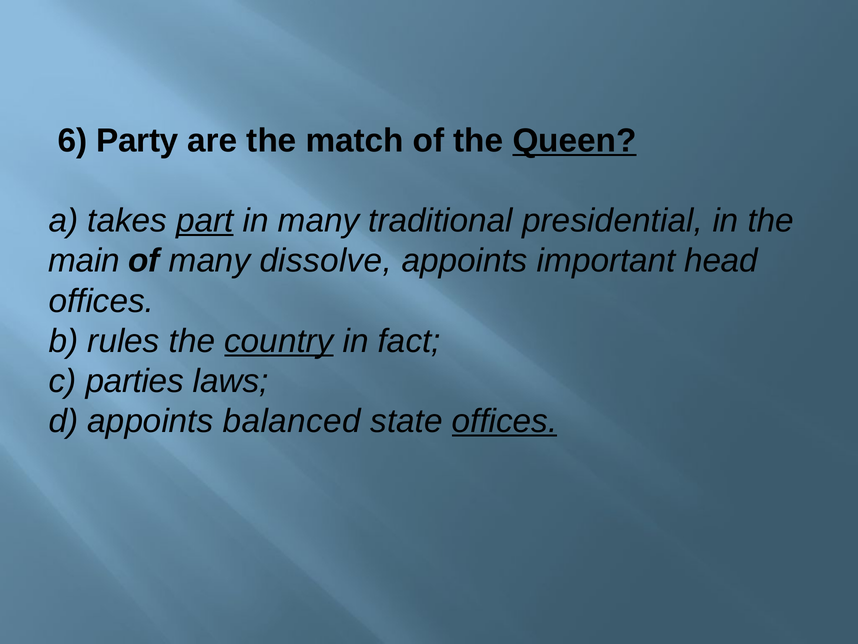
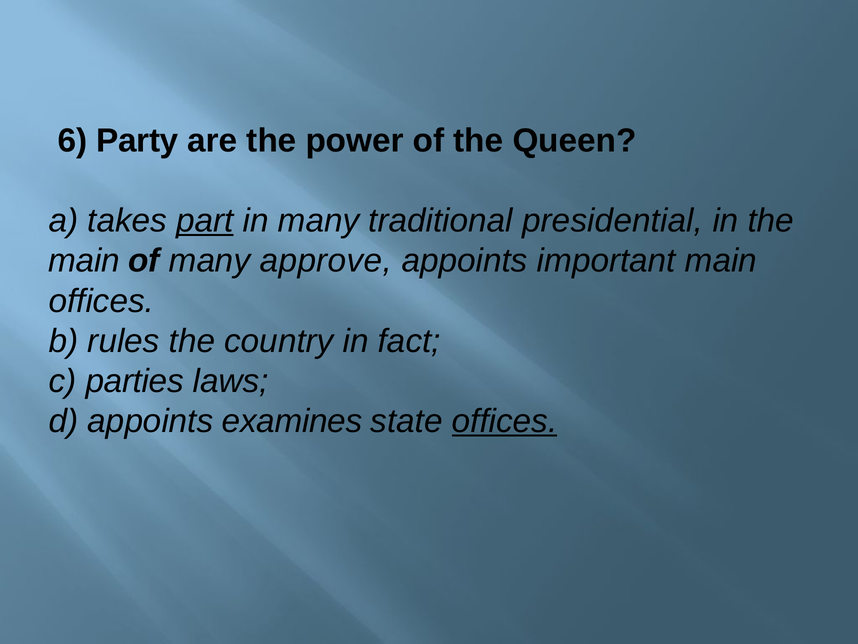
match: match -> power
Queen underline: present -> none
dissolve: dissolve -> approve
important head: head -> main
country underline: present -> none
balanced: balanced -> examines
